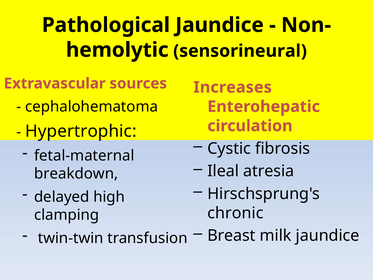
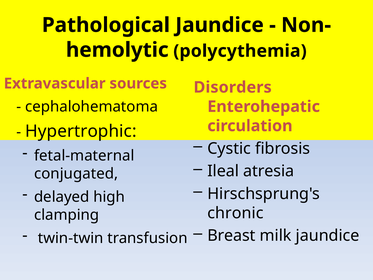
sensorineural: sensorineural -> polycythemia
Increases: Increases -> Disorders
breakdown: breakdown -> conjugated
